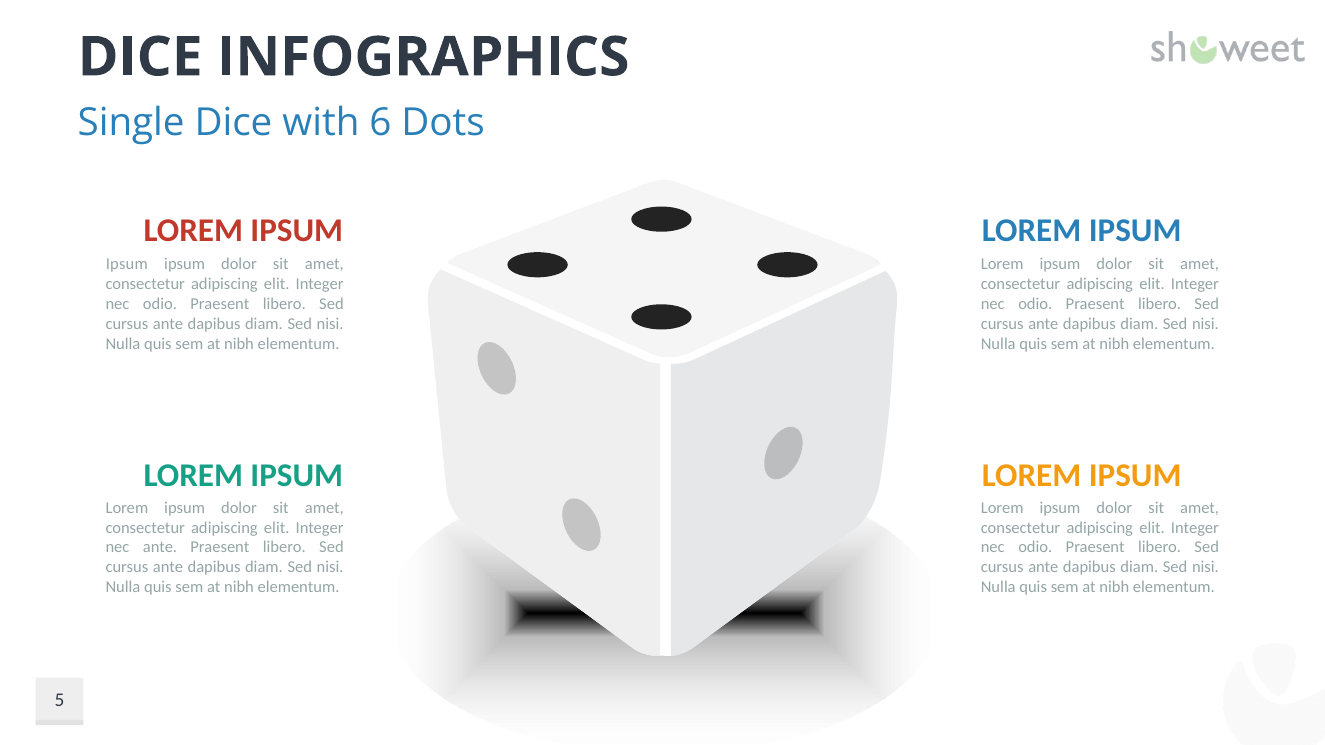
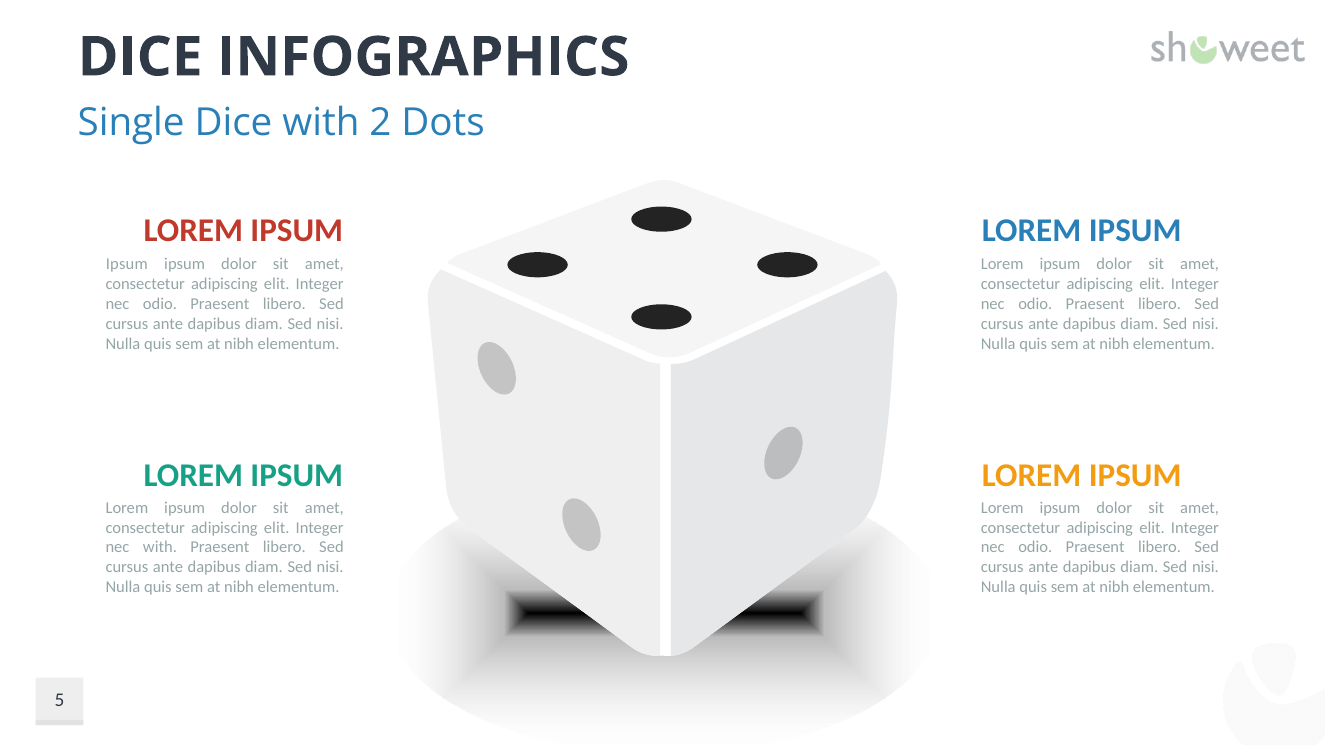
6: 6 -> 2
nec ante: ante -> with
